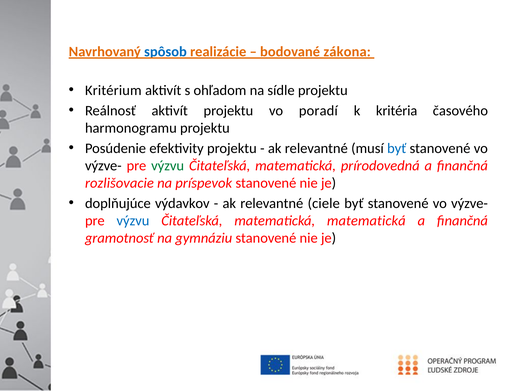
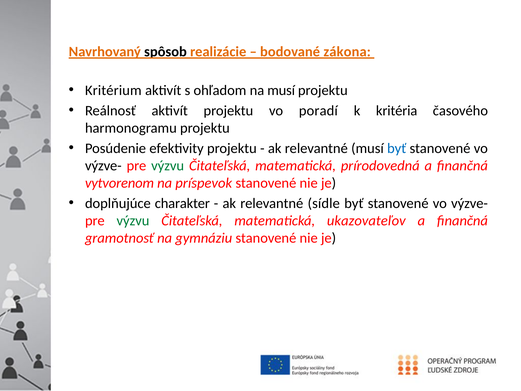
spôsob colour: blue -> black
na sídle: sídle -> musí
rozlišovacie: rozlišovacie -> vytvorenom
výdavkov: výdavkov -> charakter
ciele: ciele -> sídle
výzvu at (133, 221) colour: blue -> green
matematická matematická: matematická -> ukazovateľov
